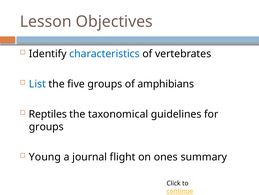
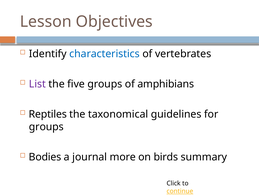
List colour: blue -> purple
Young: Young -> Bodies
flight: flight -> more
ones: ones -> birds
